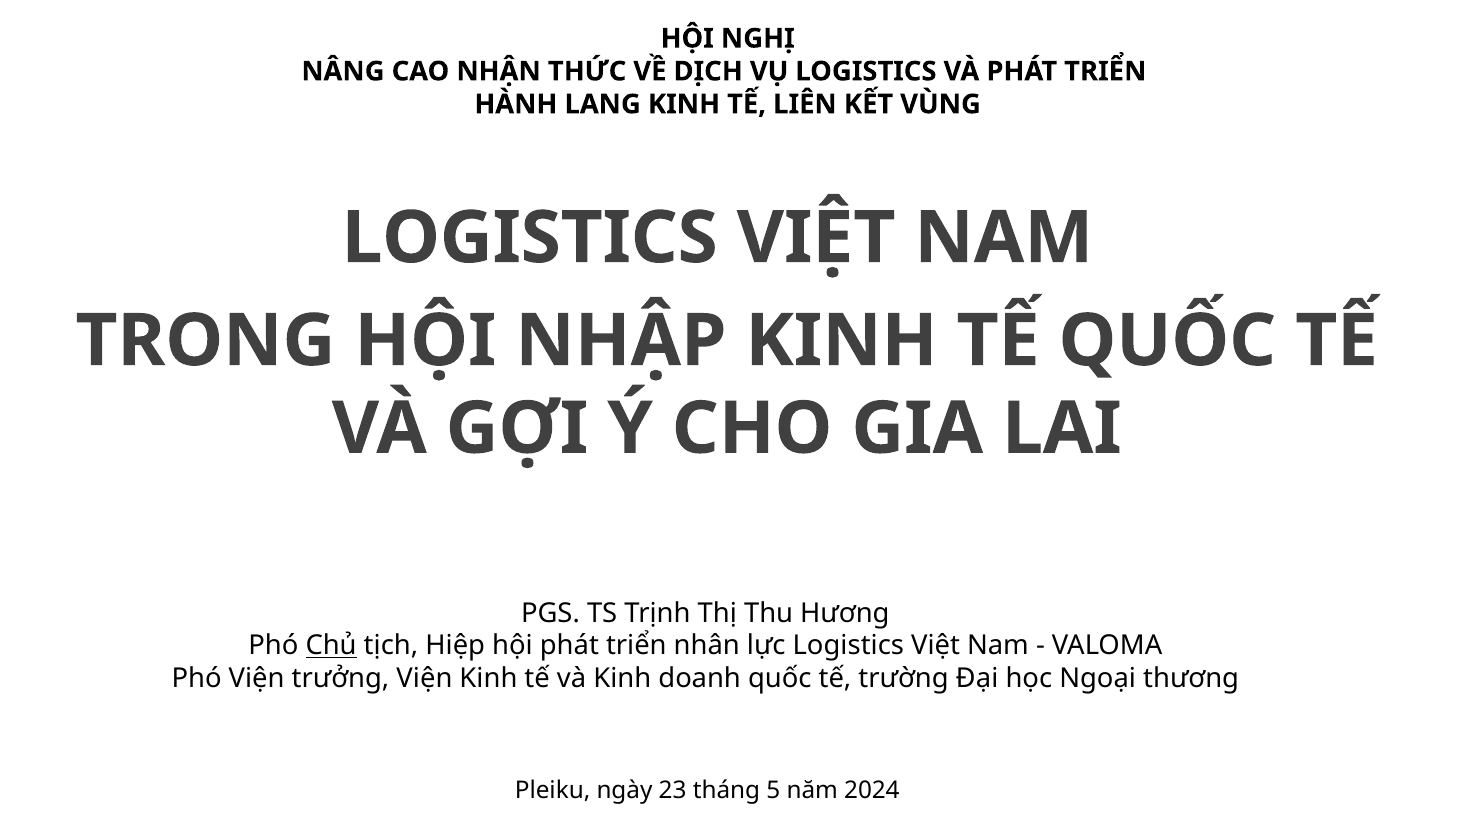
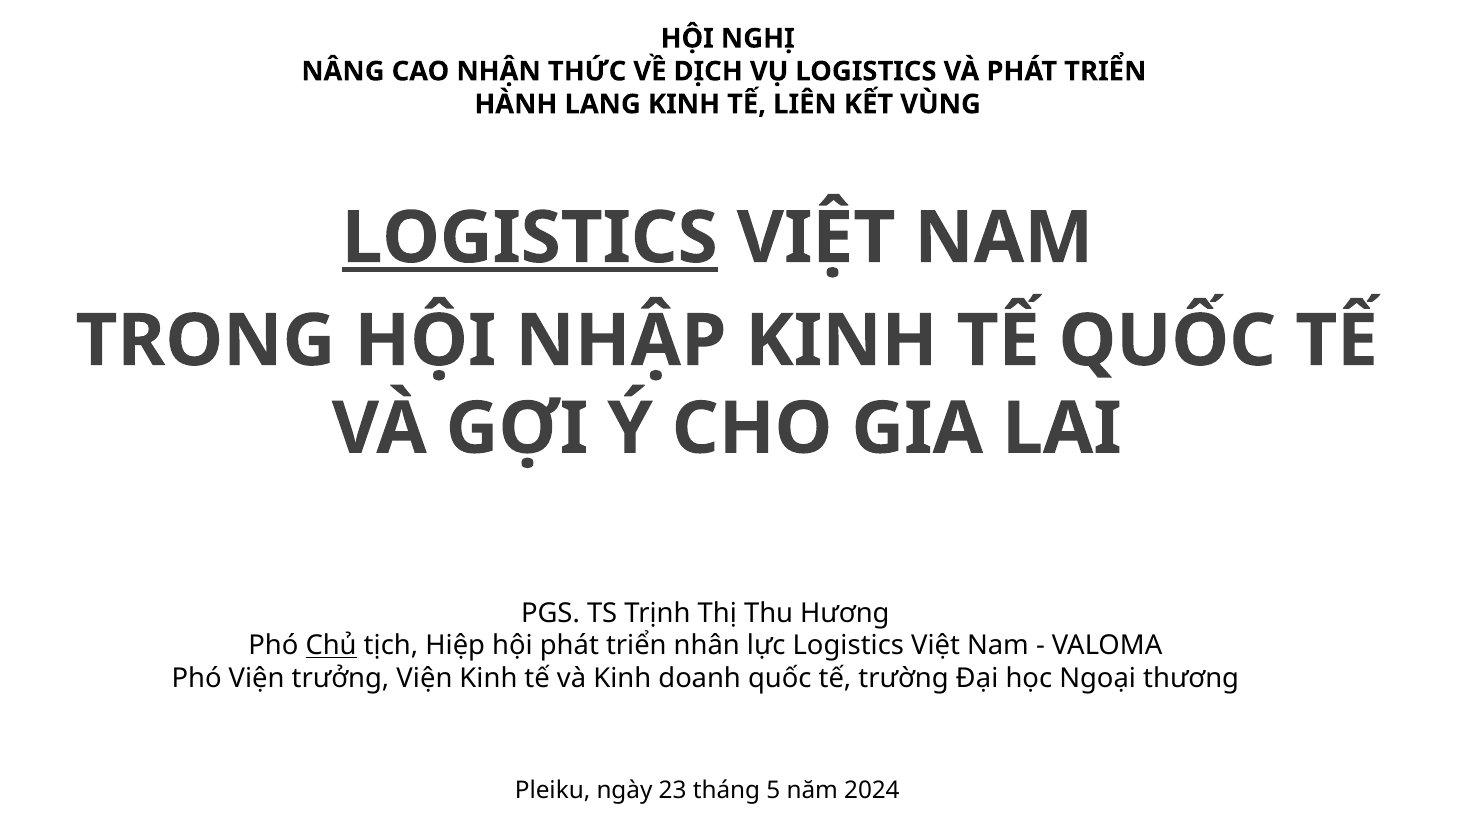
LOGISTICS at (530, 238) underline: none -> present
